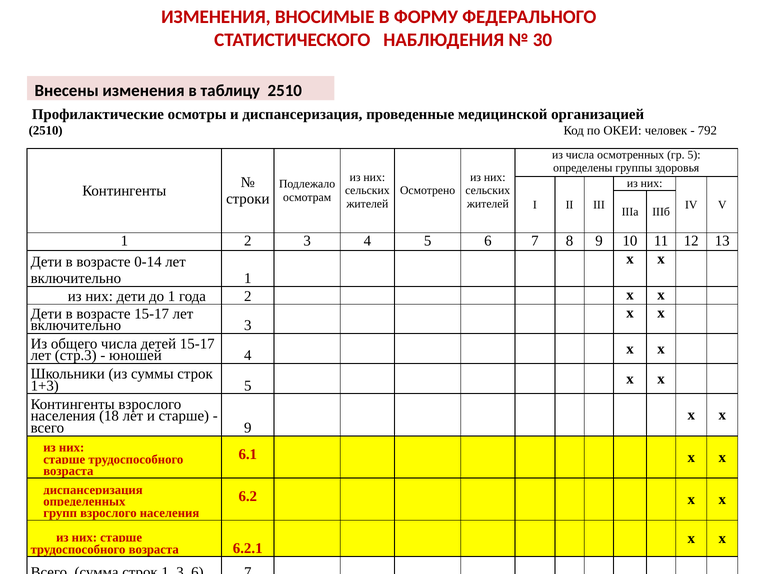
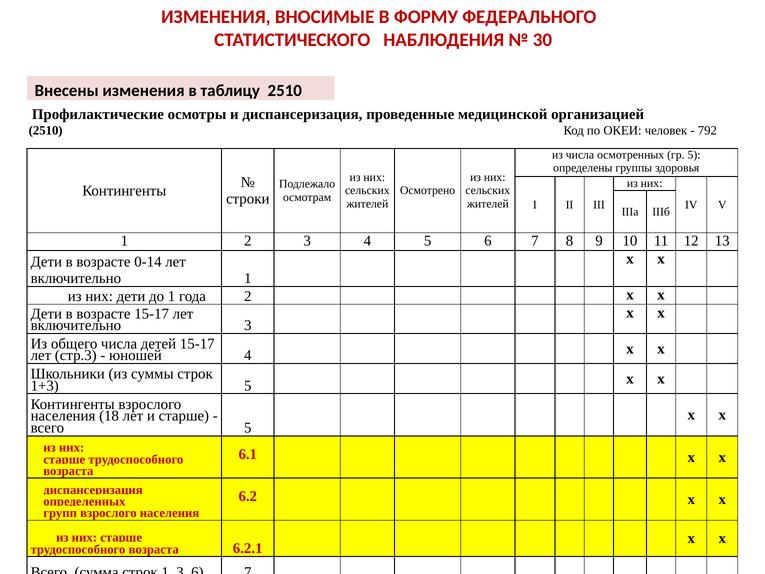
всего 9: 9 -> 5
